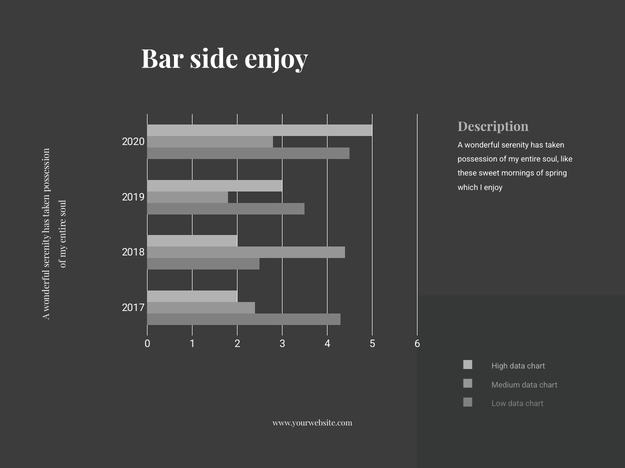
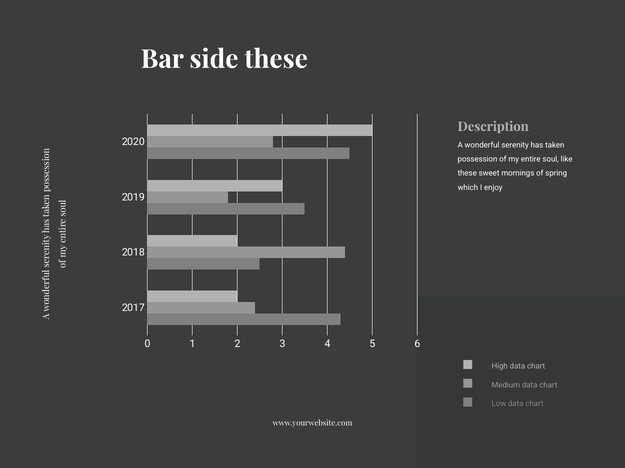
side enjoy: enjoy -> these
